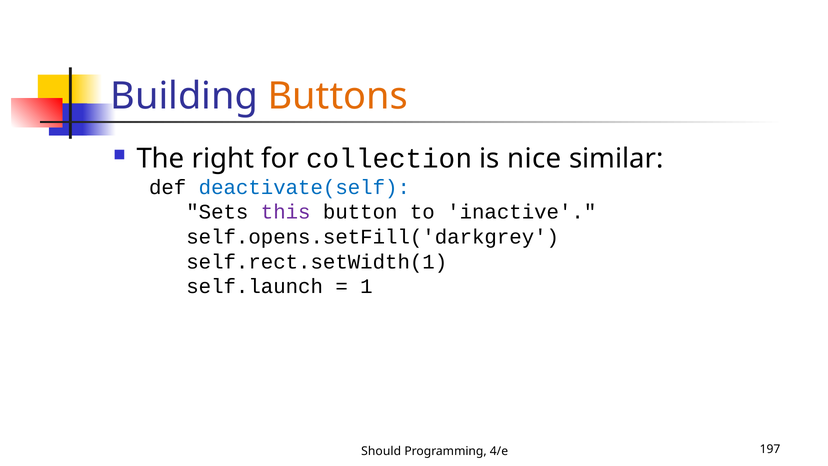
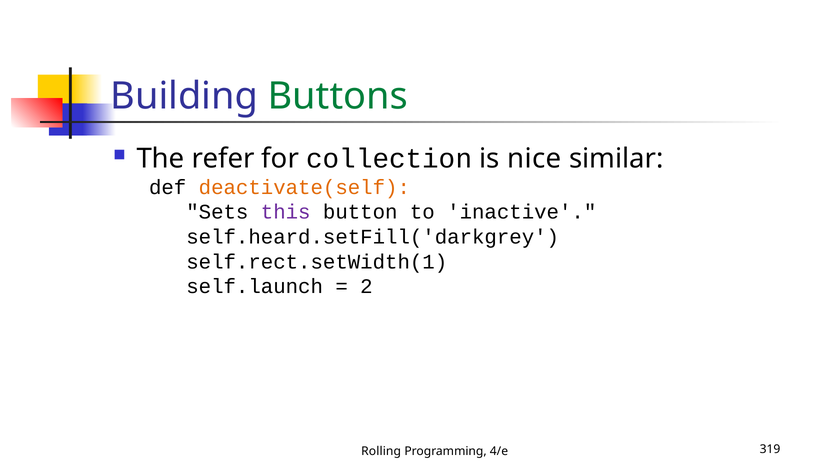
Buttons colour: orange -> green
right: right -> refer
deactivate(self colour: blue -> orange
self.opens.setFill('darkgrey: self.opens.setFill('darkgrey -> self.heard.setFill('darkgrey
1: 1 -> 2
Should: Should -> Rolling
197: 197 -> 319
